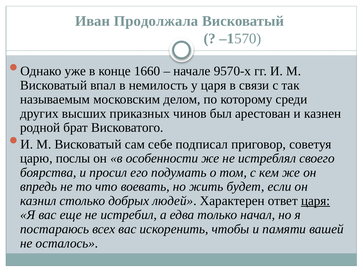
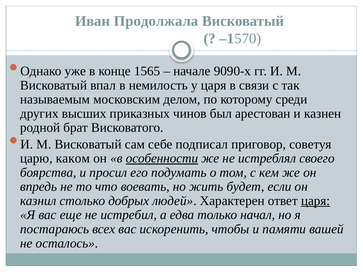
1660: 1660 -> 1565
9570-х: 9570-х -> 9090-х
послы: послы -> каком
особенности underline: none -> present
